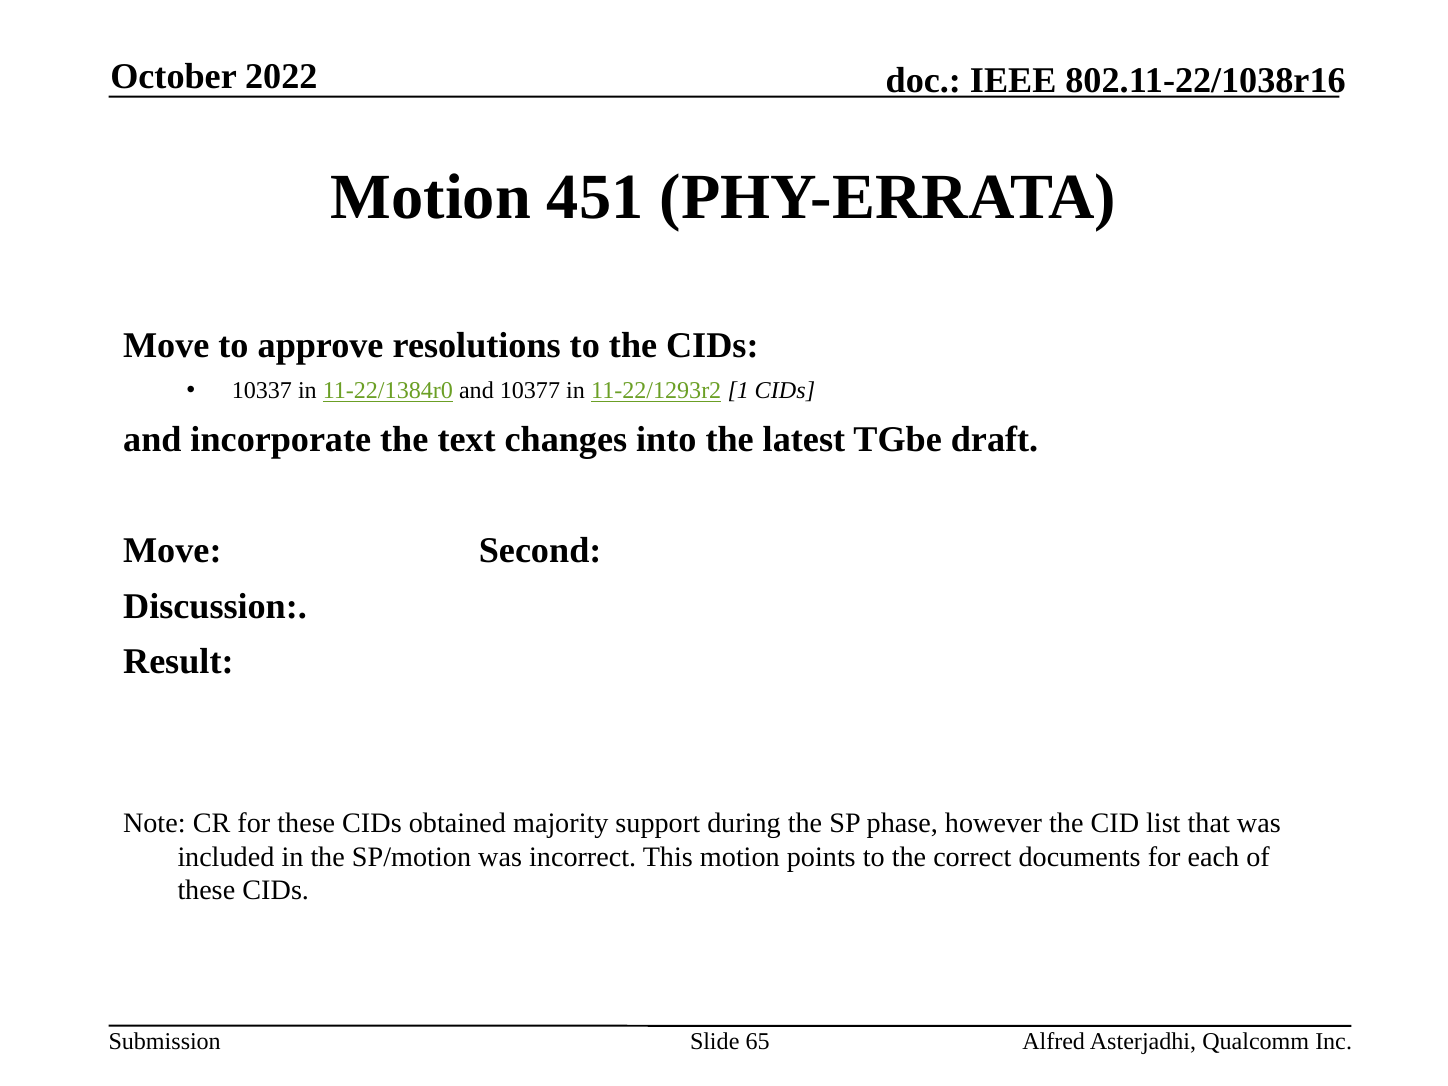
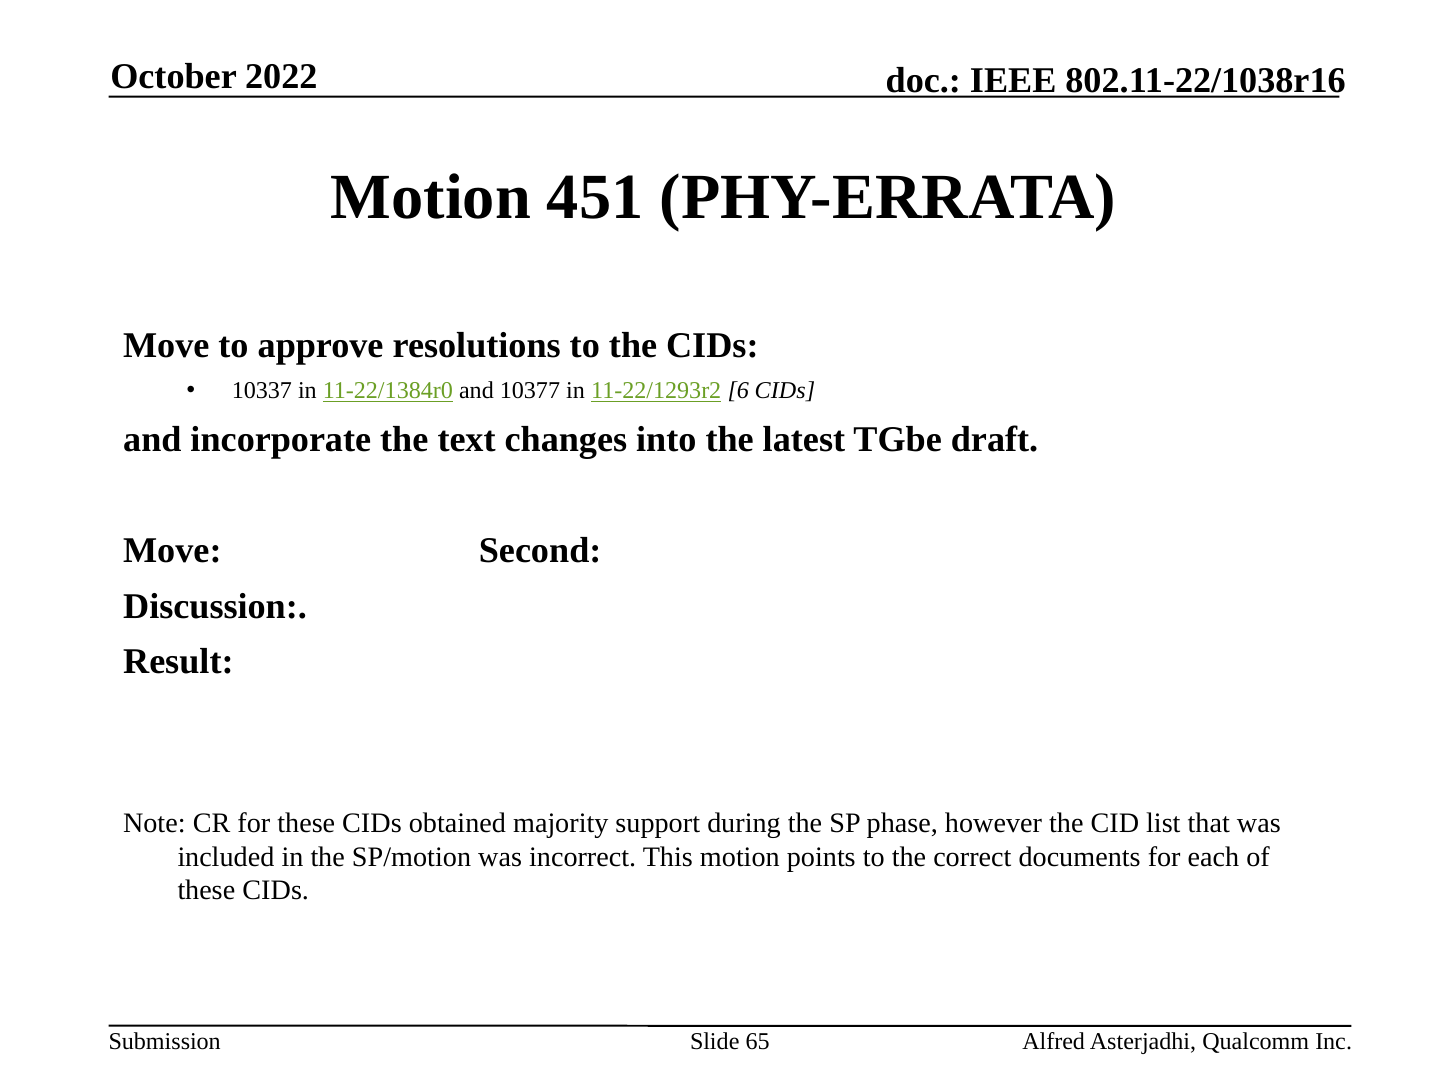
1: 1 -> 6
